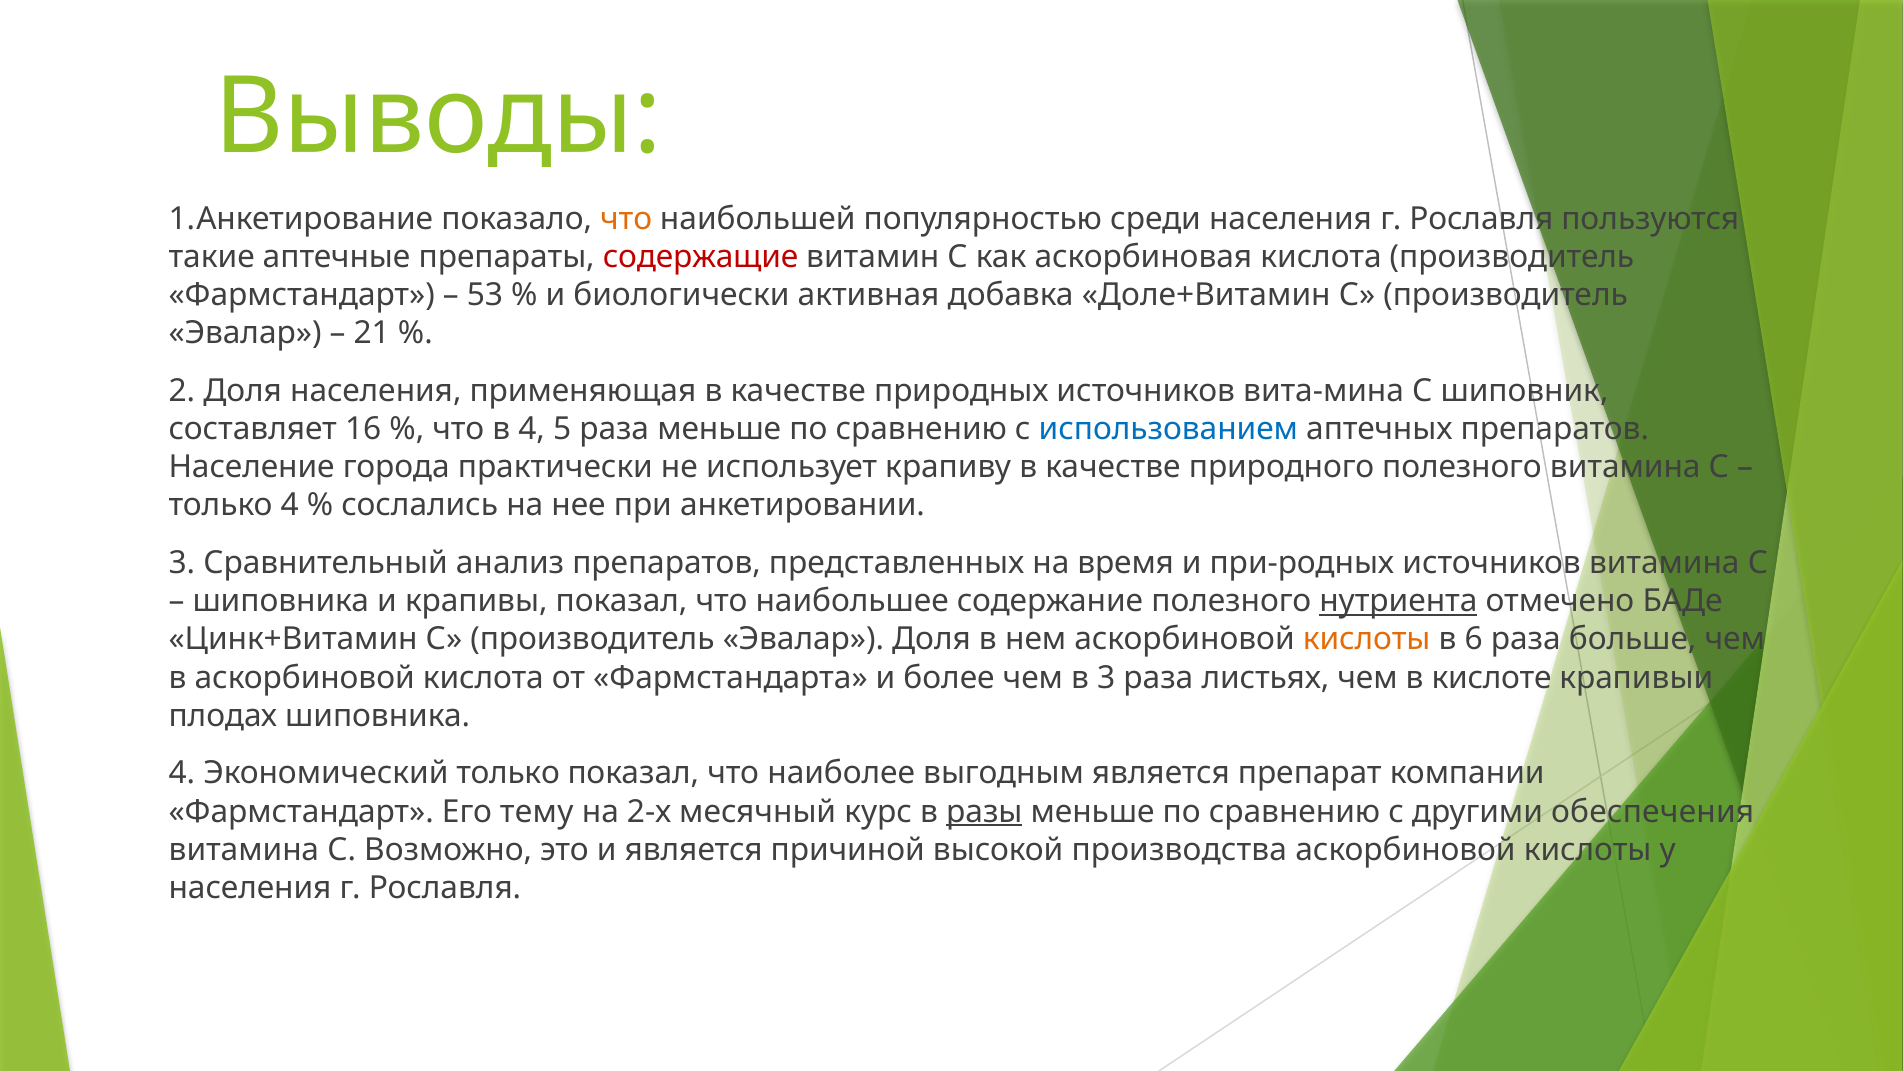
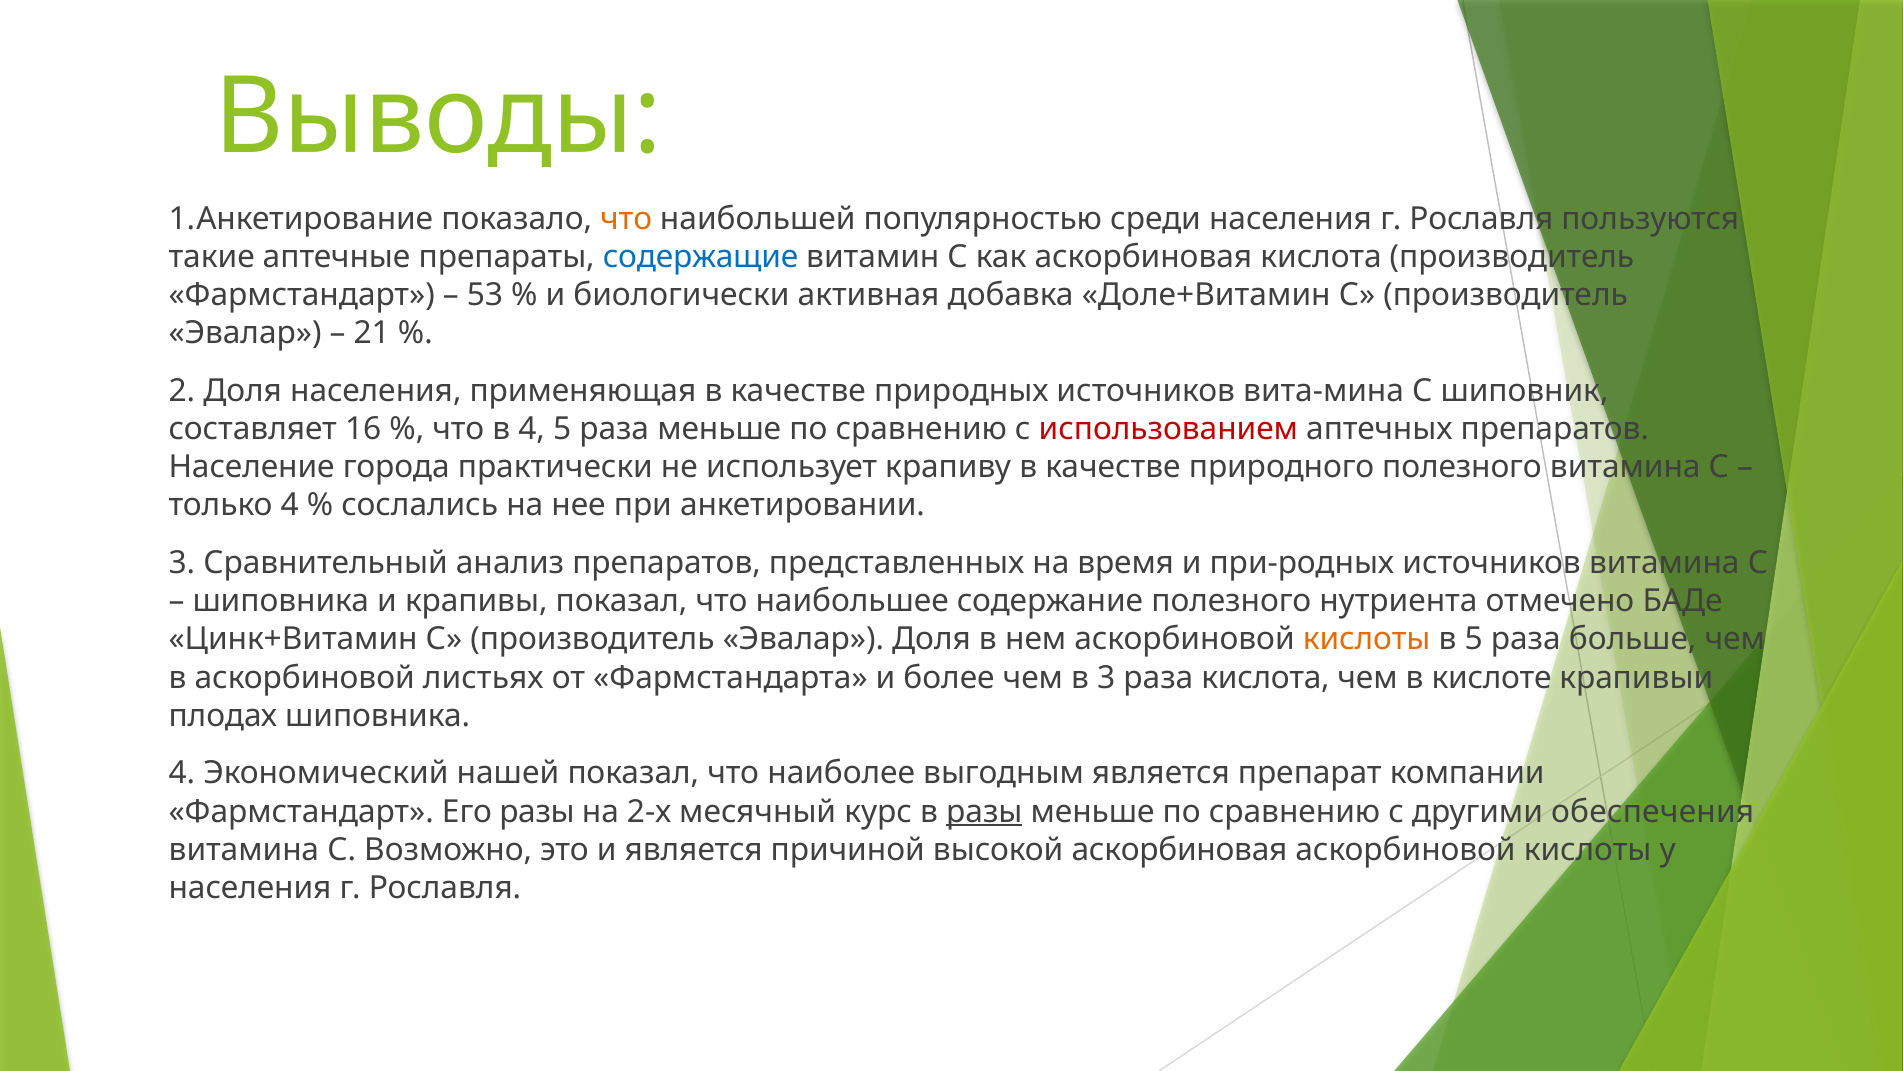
содержащие colour: red -> blue
использованием colour: blue -> red
нутриента underline: present -> none
в 6: 6 -> 5
аскорбиновой кислота: кислота -> листьях
раза листьях: листьях -> кислота
Экономический только: только -> нашей
Его тему: тему -> разы
высокой производства: производства -> аскорбиновая
